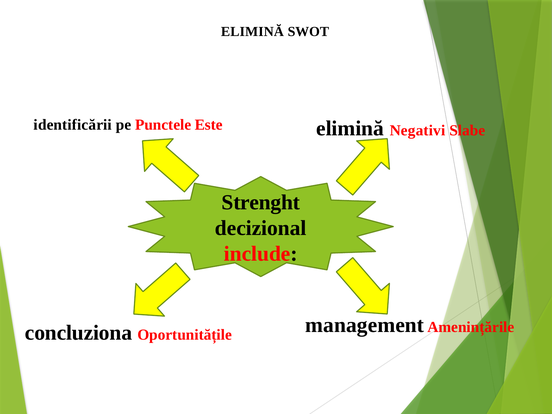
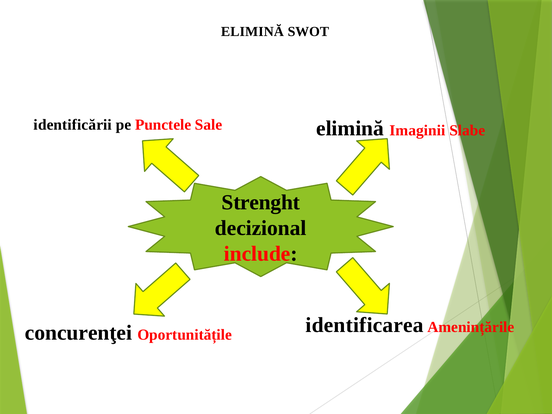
Este: Este -> Sale
Negativi: Negativi -> Imaginii
concluziona: concluziona -> concurenţei
management: management -> identificarea
